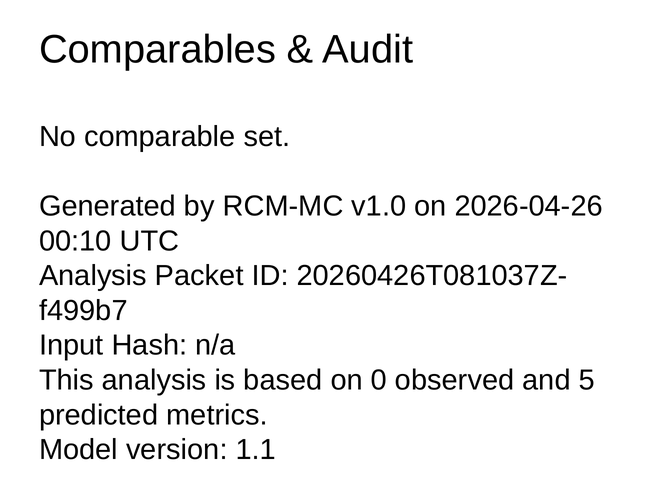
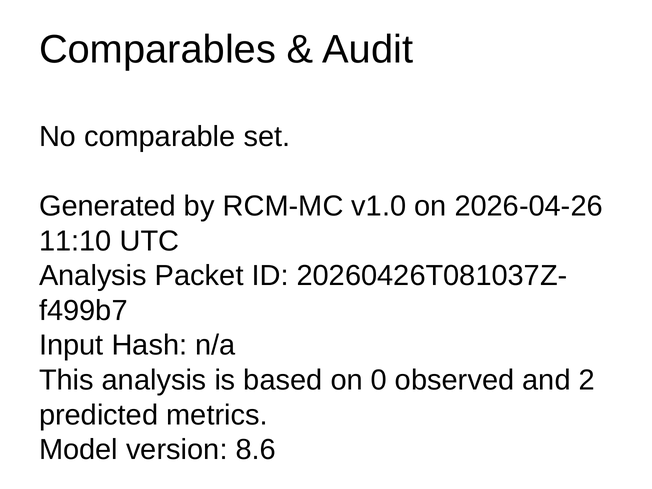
00:10: 00:10 -> 11:10
5: 5 -> 2
1.1: 1.1 -> 8.6
